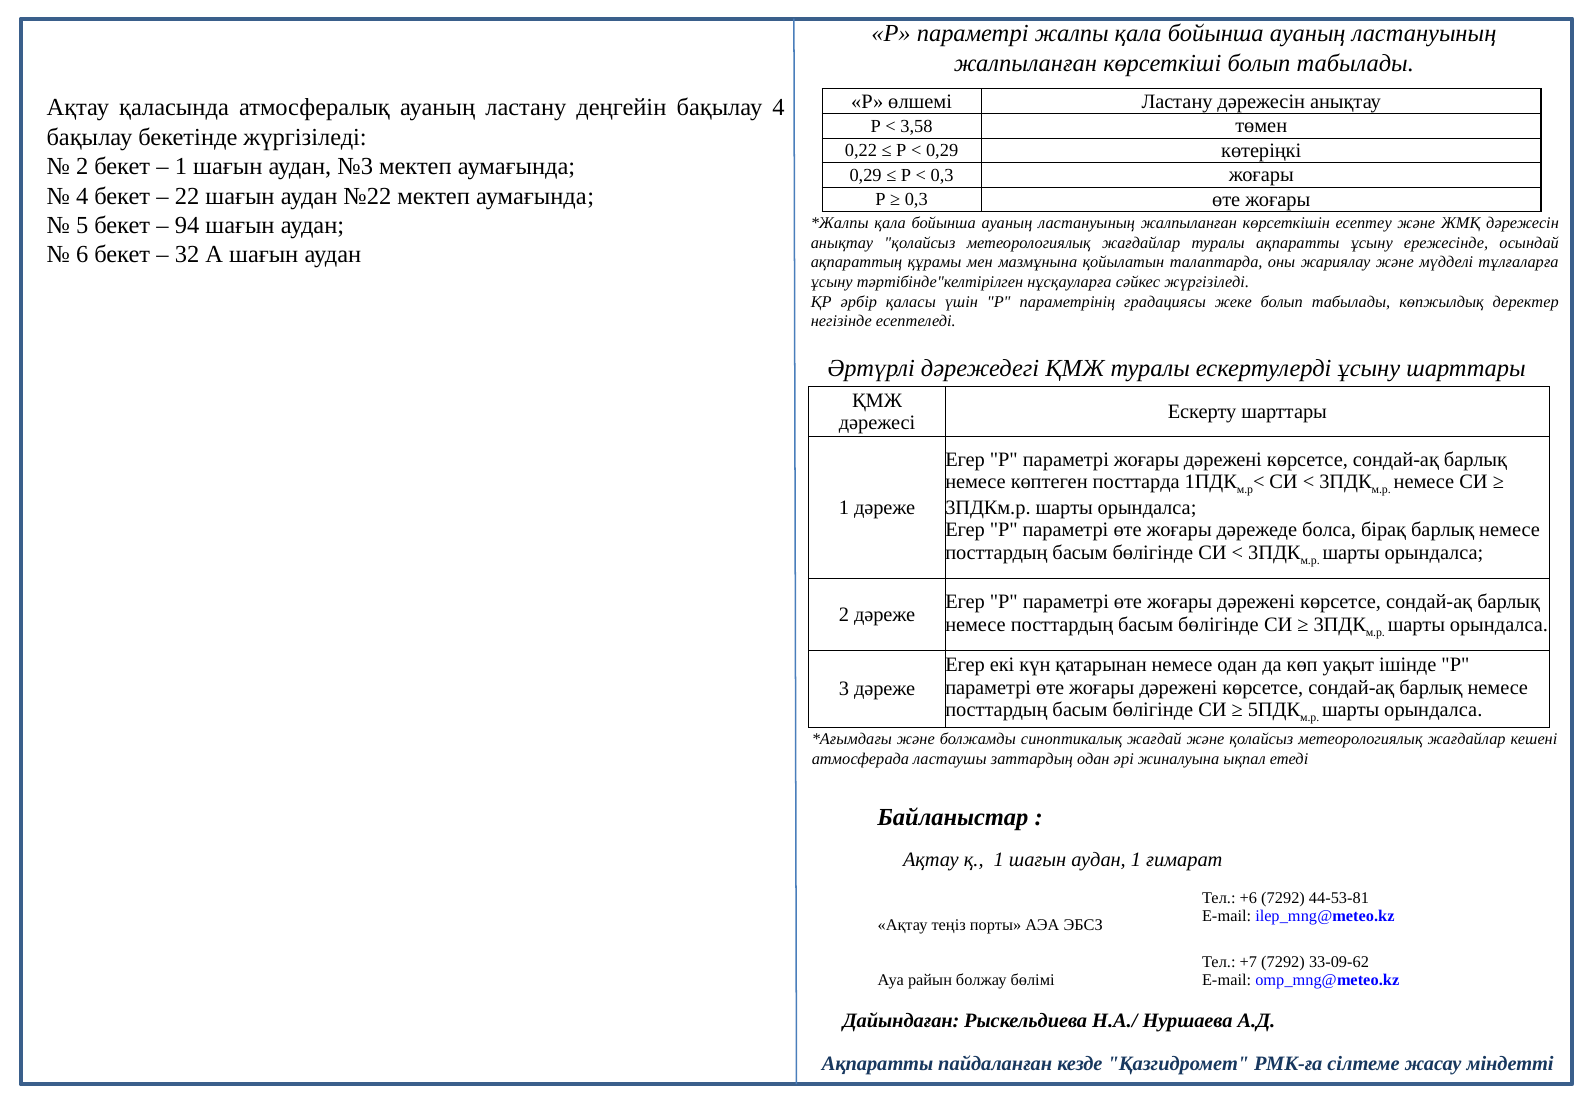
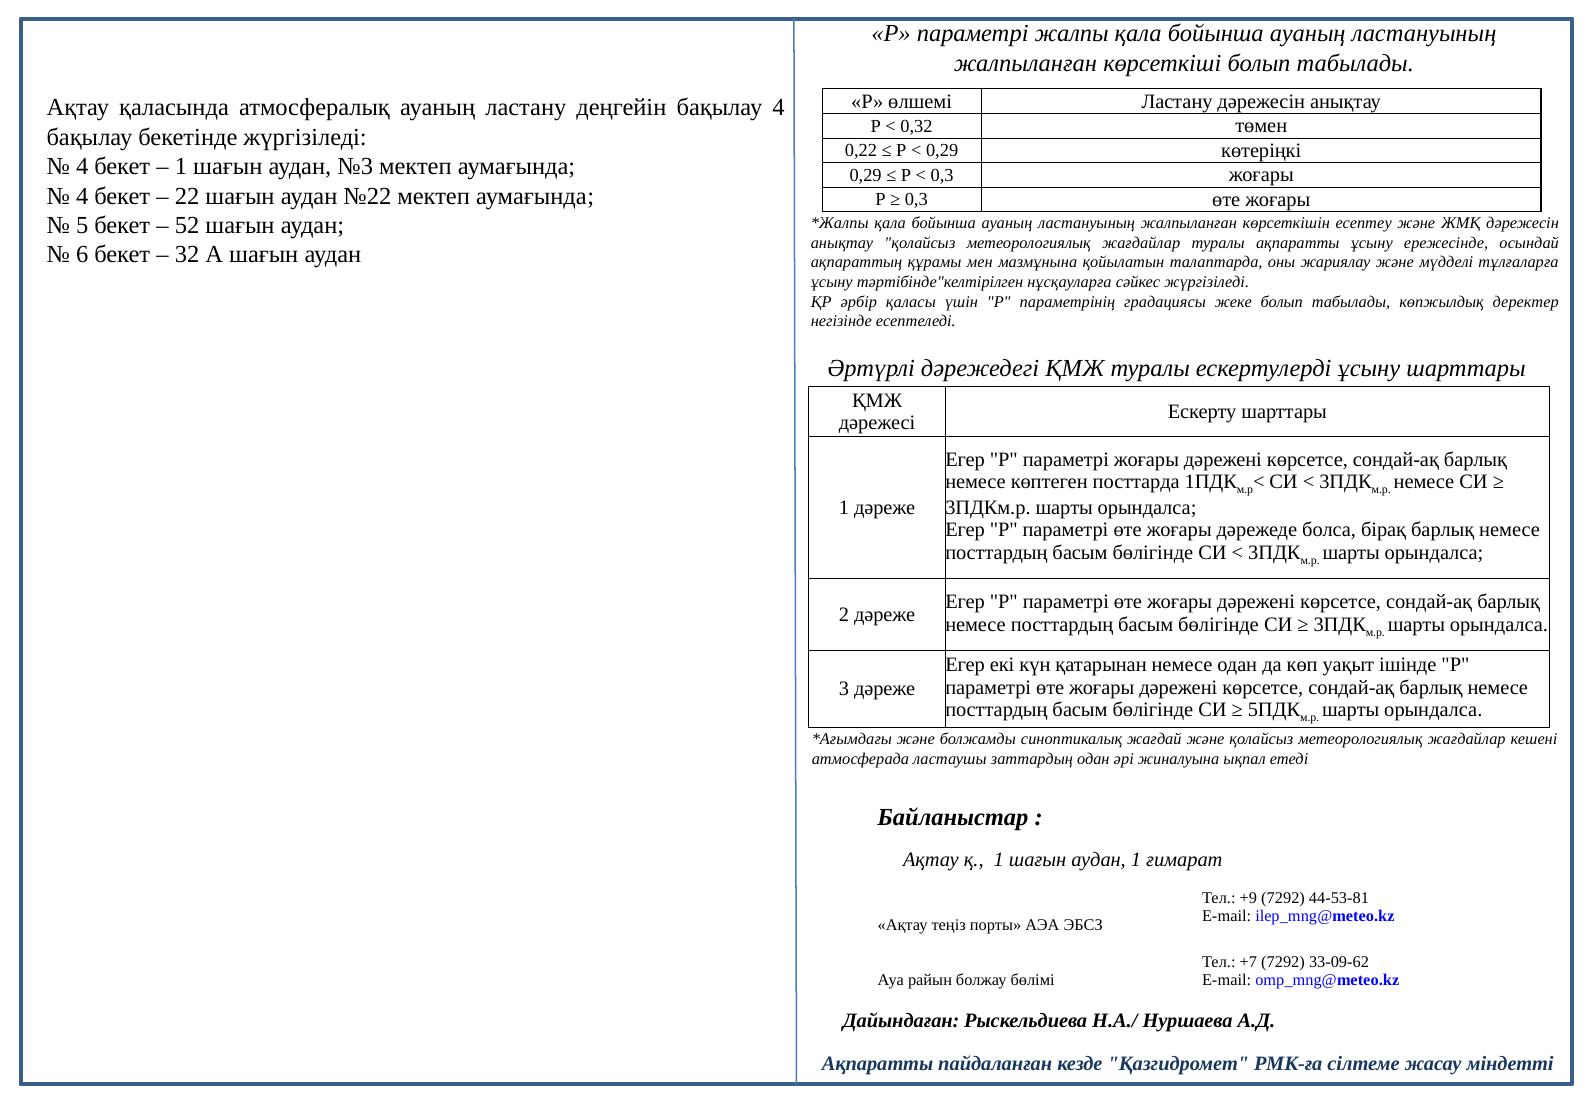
3,58: 3,58 -> 0,32
2 at (82, 167): 2 -> 4
94: 94 -> 52
+6: +6 -> +9
